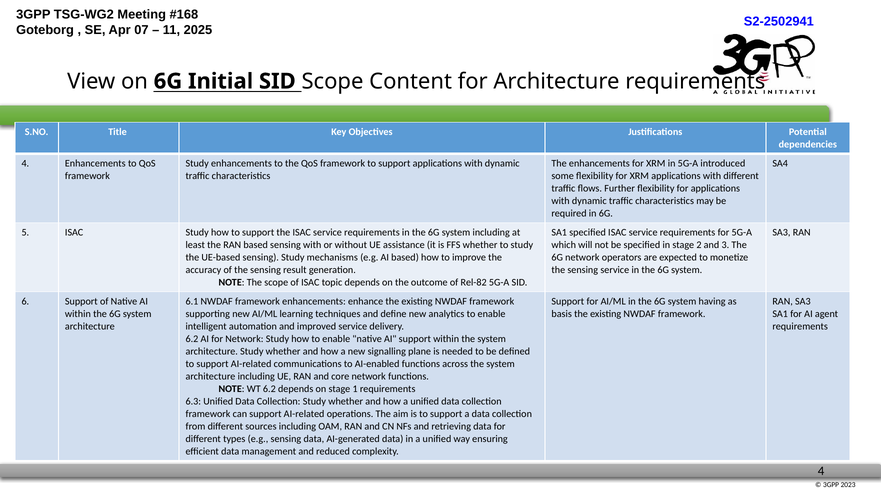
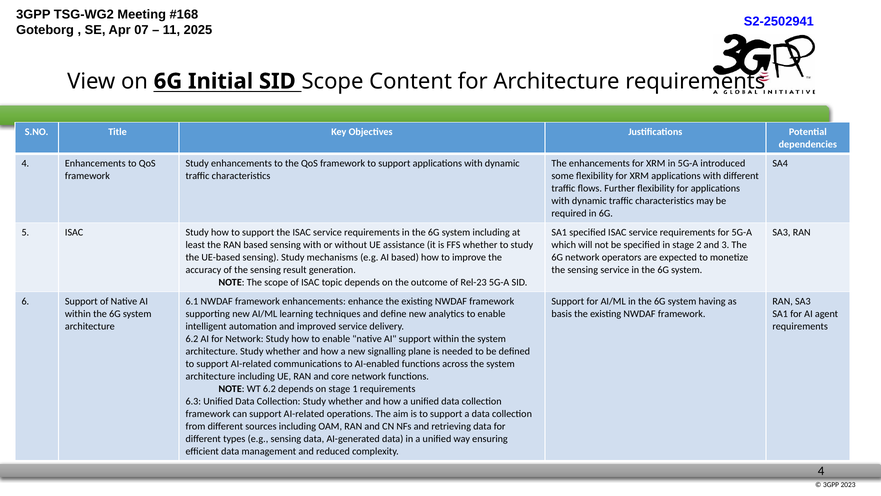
Rel-82: Rel-82 -> Rel-23
